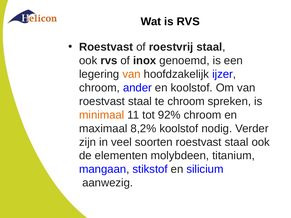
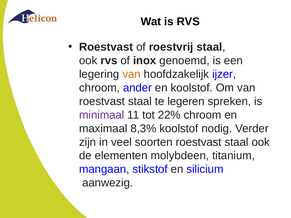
te chroom: chroom -> legeren
minimaal colour: orange -> purple
92%: 92% -> 22%
8,2%: 8,2% -> 8,3%
